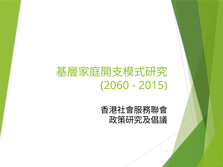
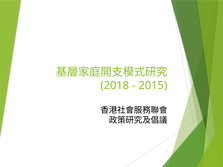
2060: 2060 -> 2018
